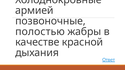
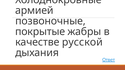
полостью: полостью -> покрытые
красной: красной -> русской
